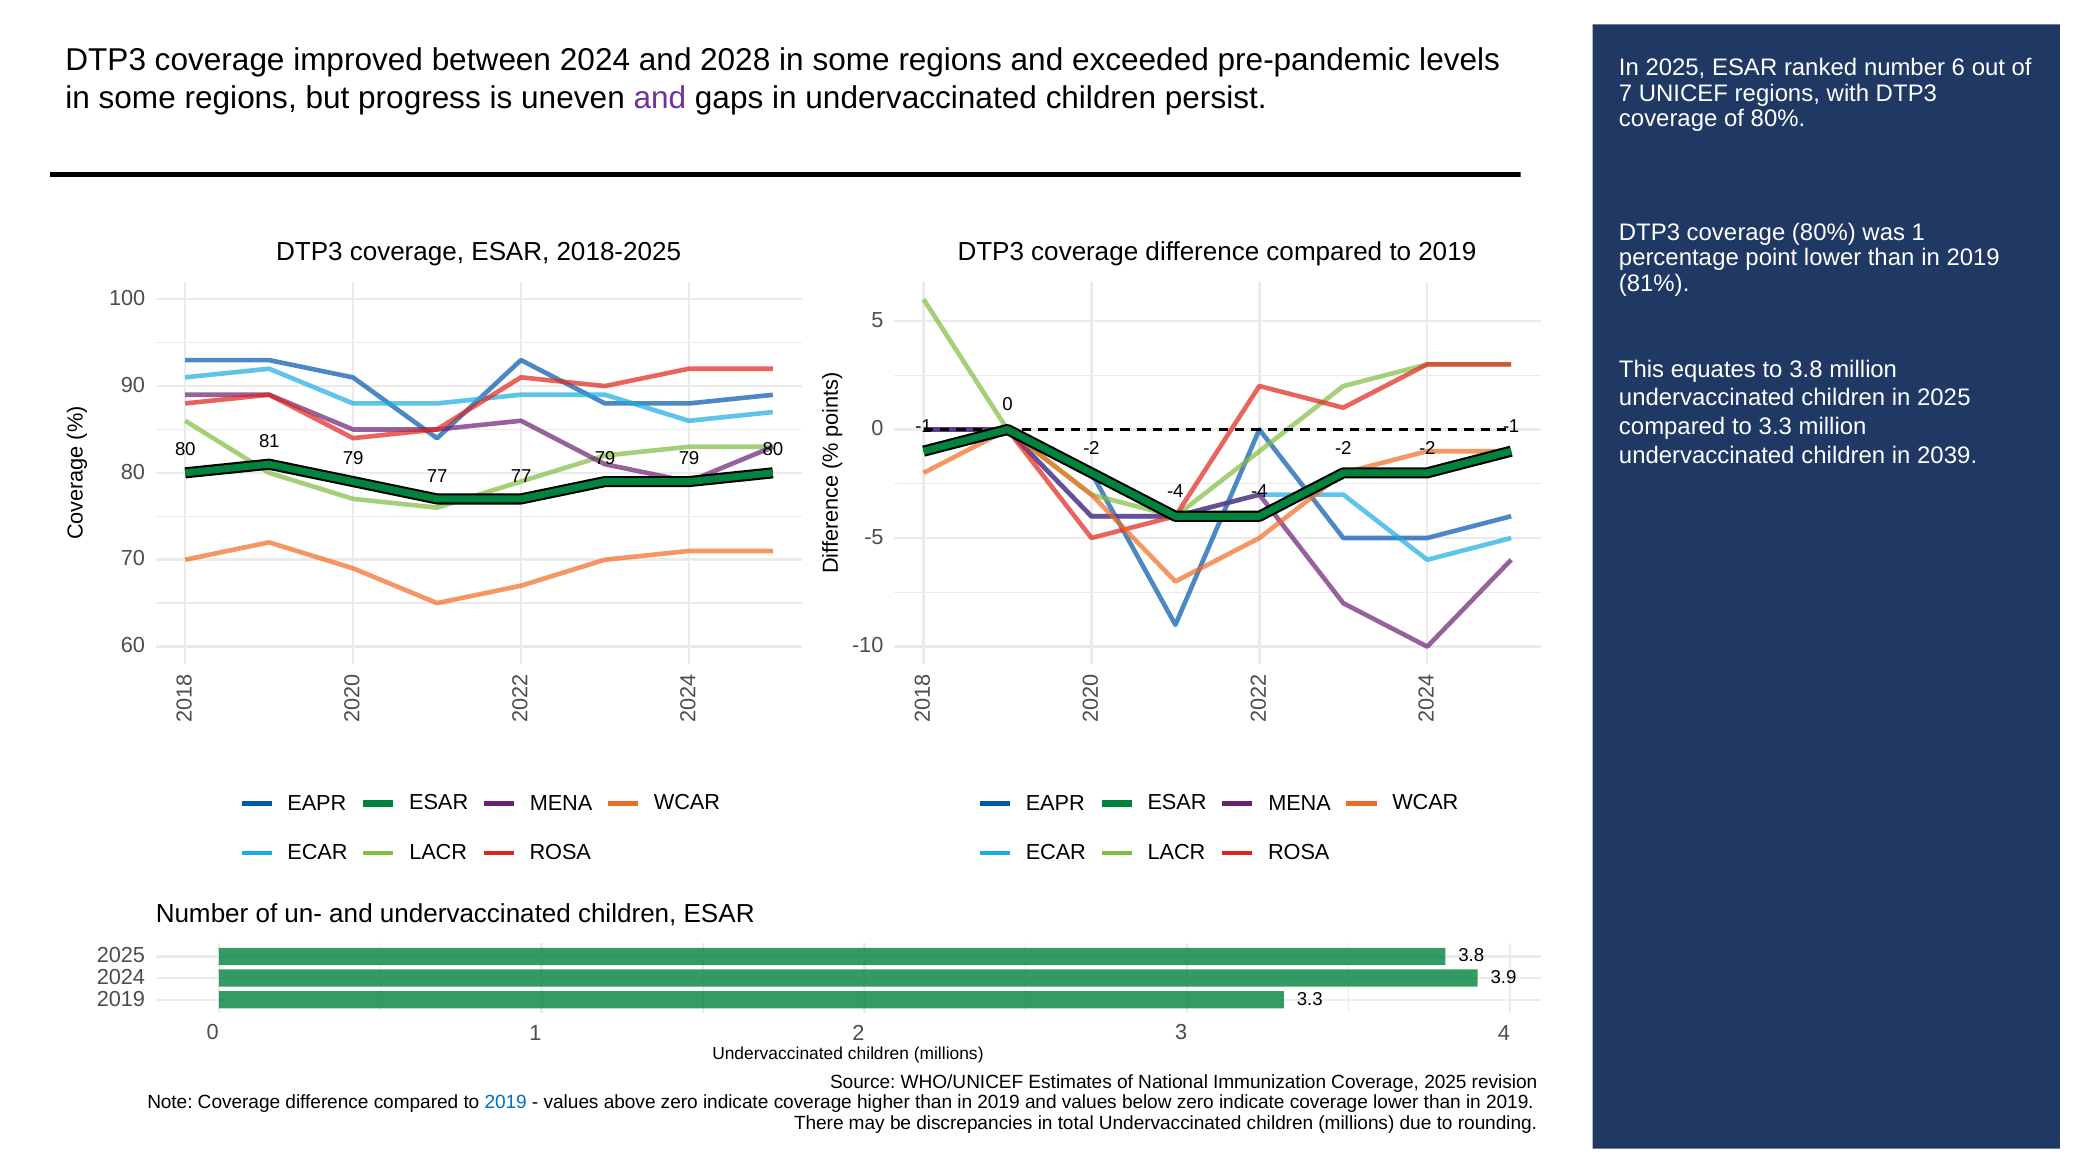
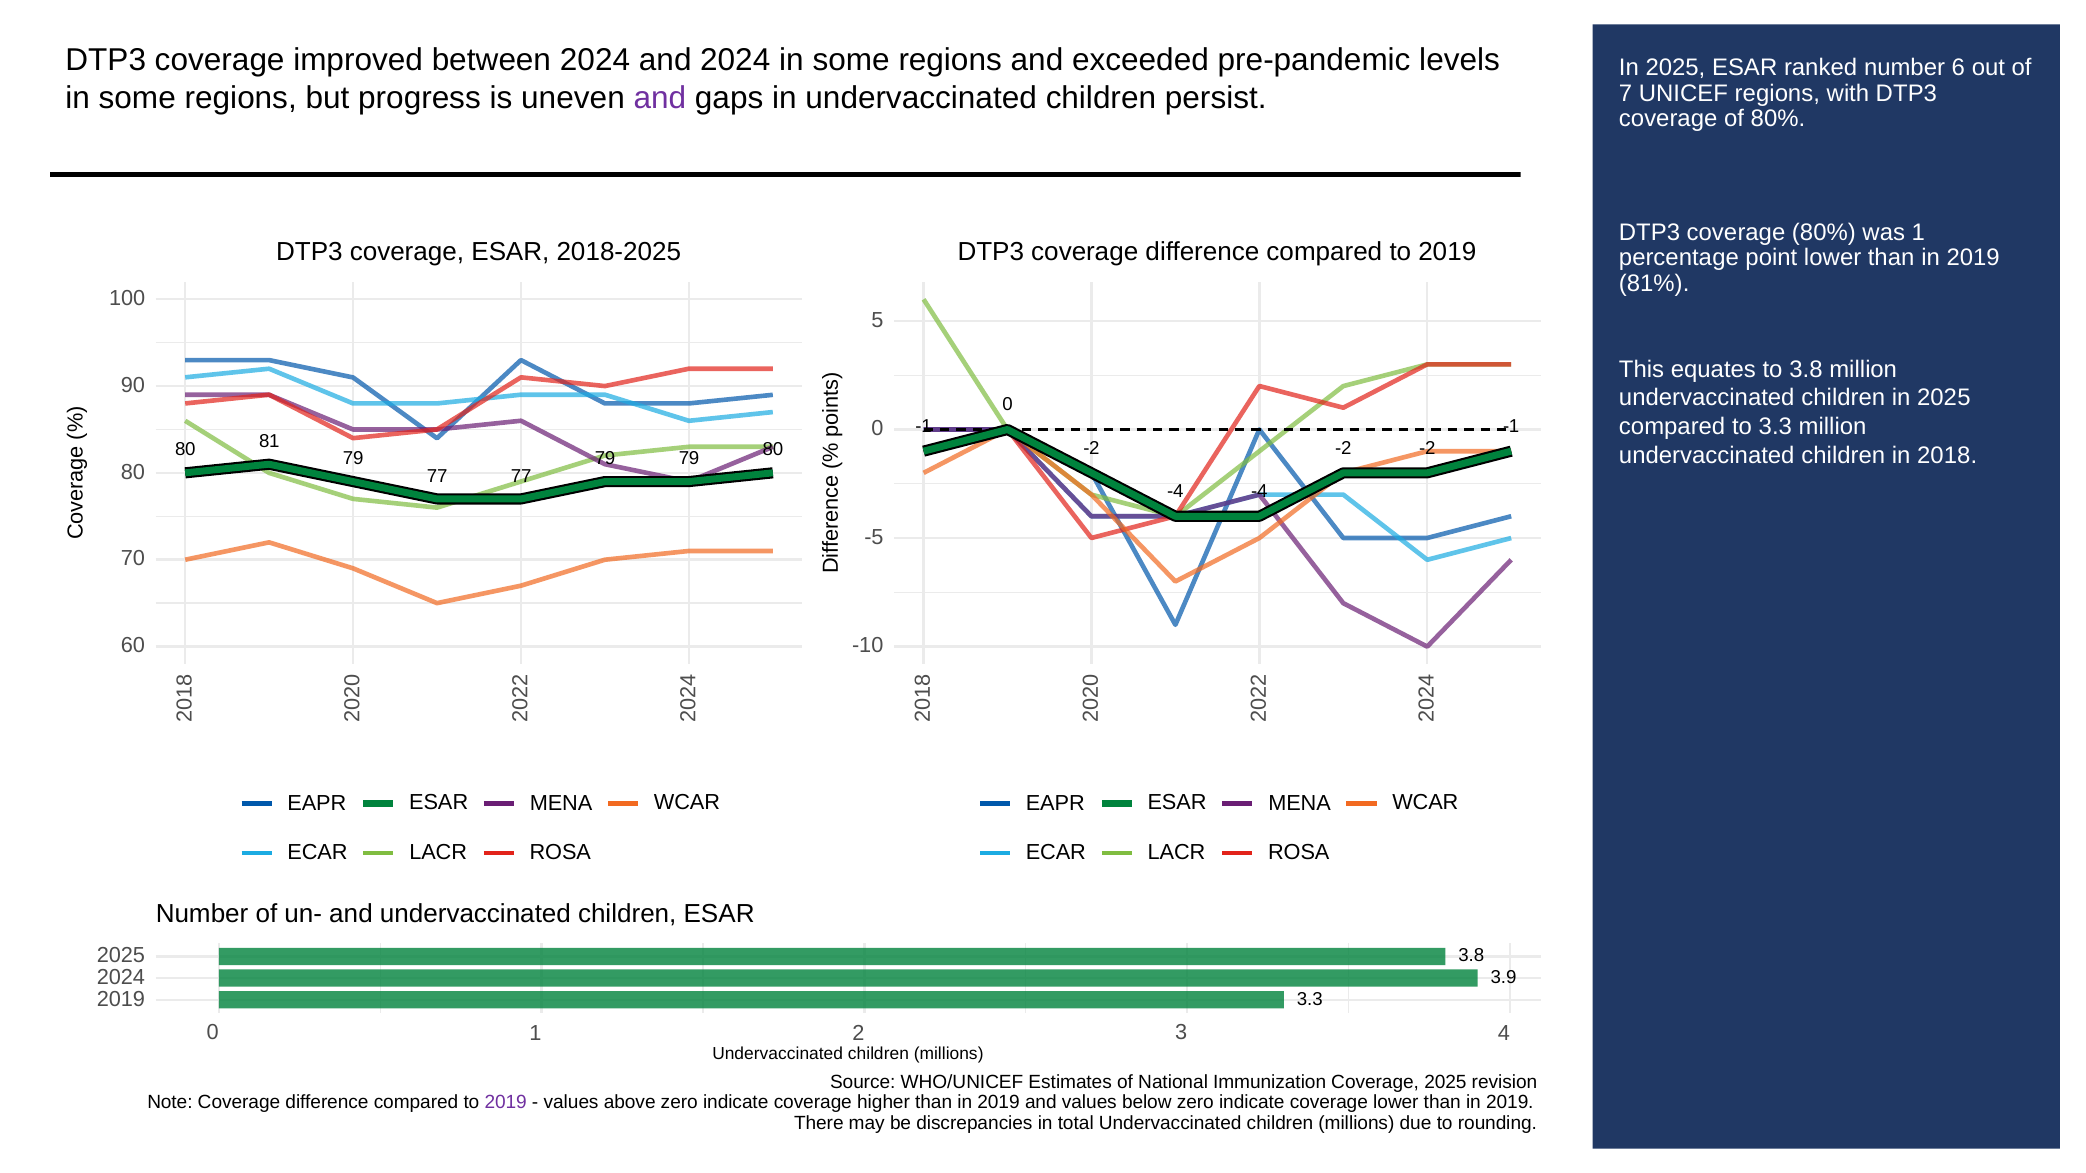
and 2028: 2028 -> 2024
2039: 2039 -> 2018
2019 at (506, 1103) colour: blue -> purple
